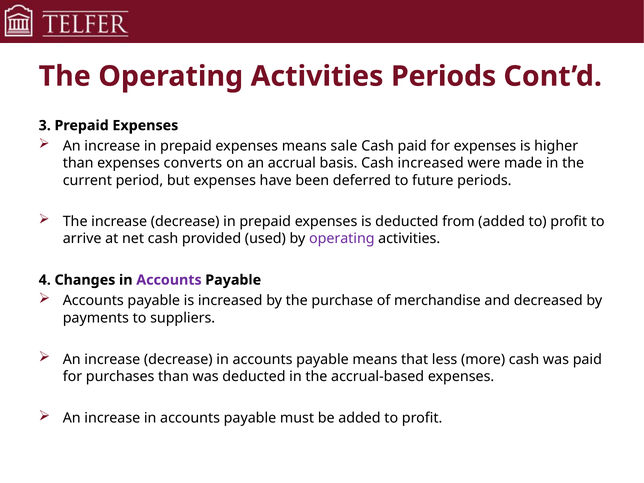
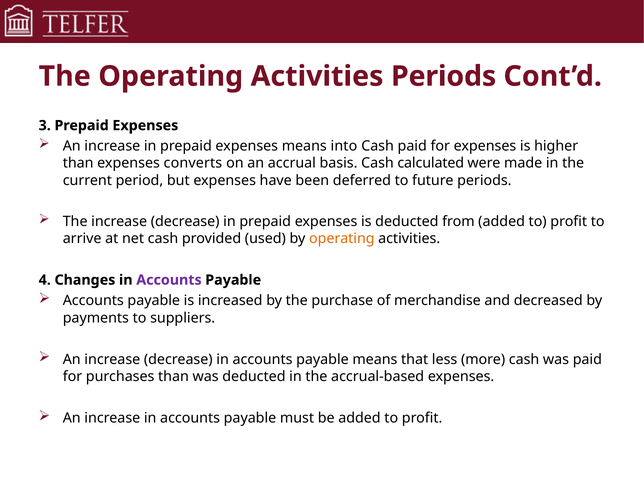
sale: sale -> into
Cash increased: increased -> calculated
operating at (342, 239) colour: purple -> orange
